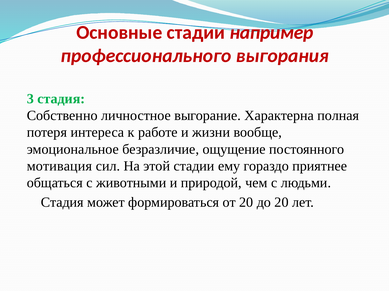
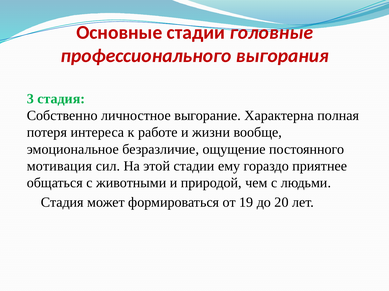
например: например -> головные
от 20: 20 -> 19
